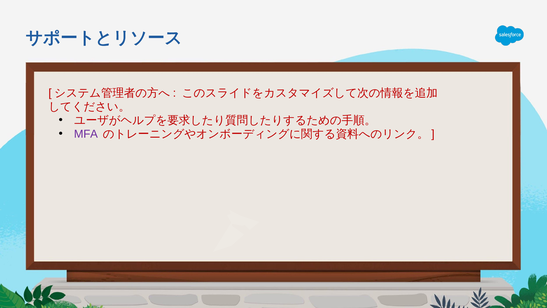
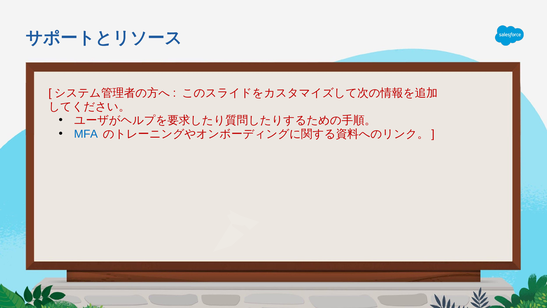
MFA colour: purple -> blue
